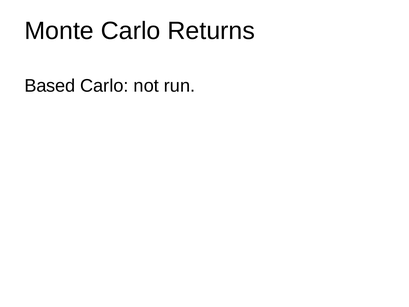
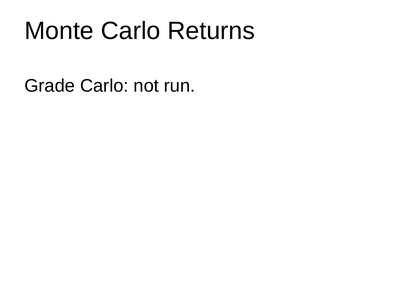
Based: Based -> Grade
